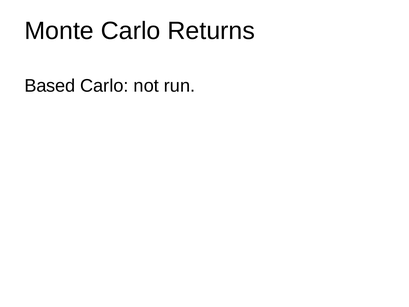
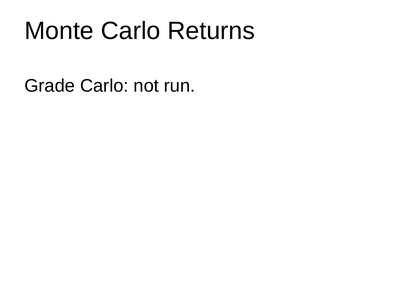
Based: Based -> Grade
